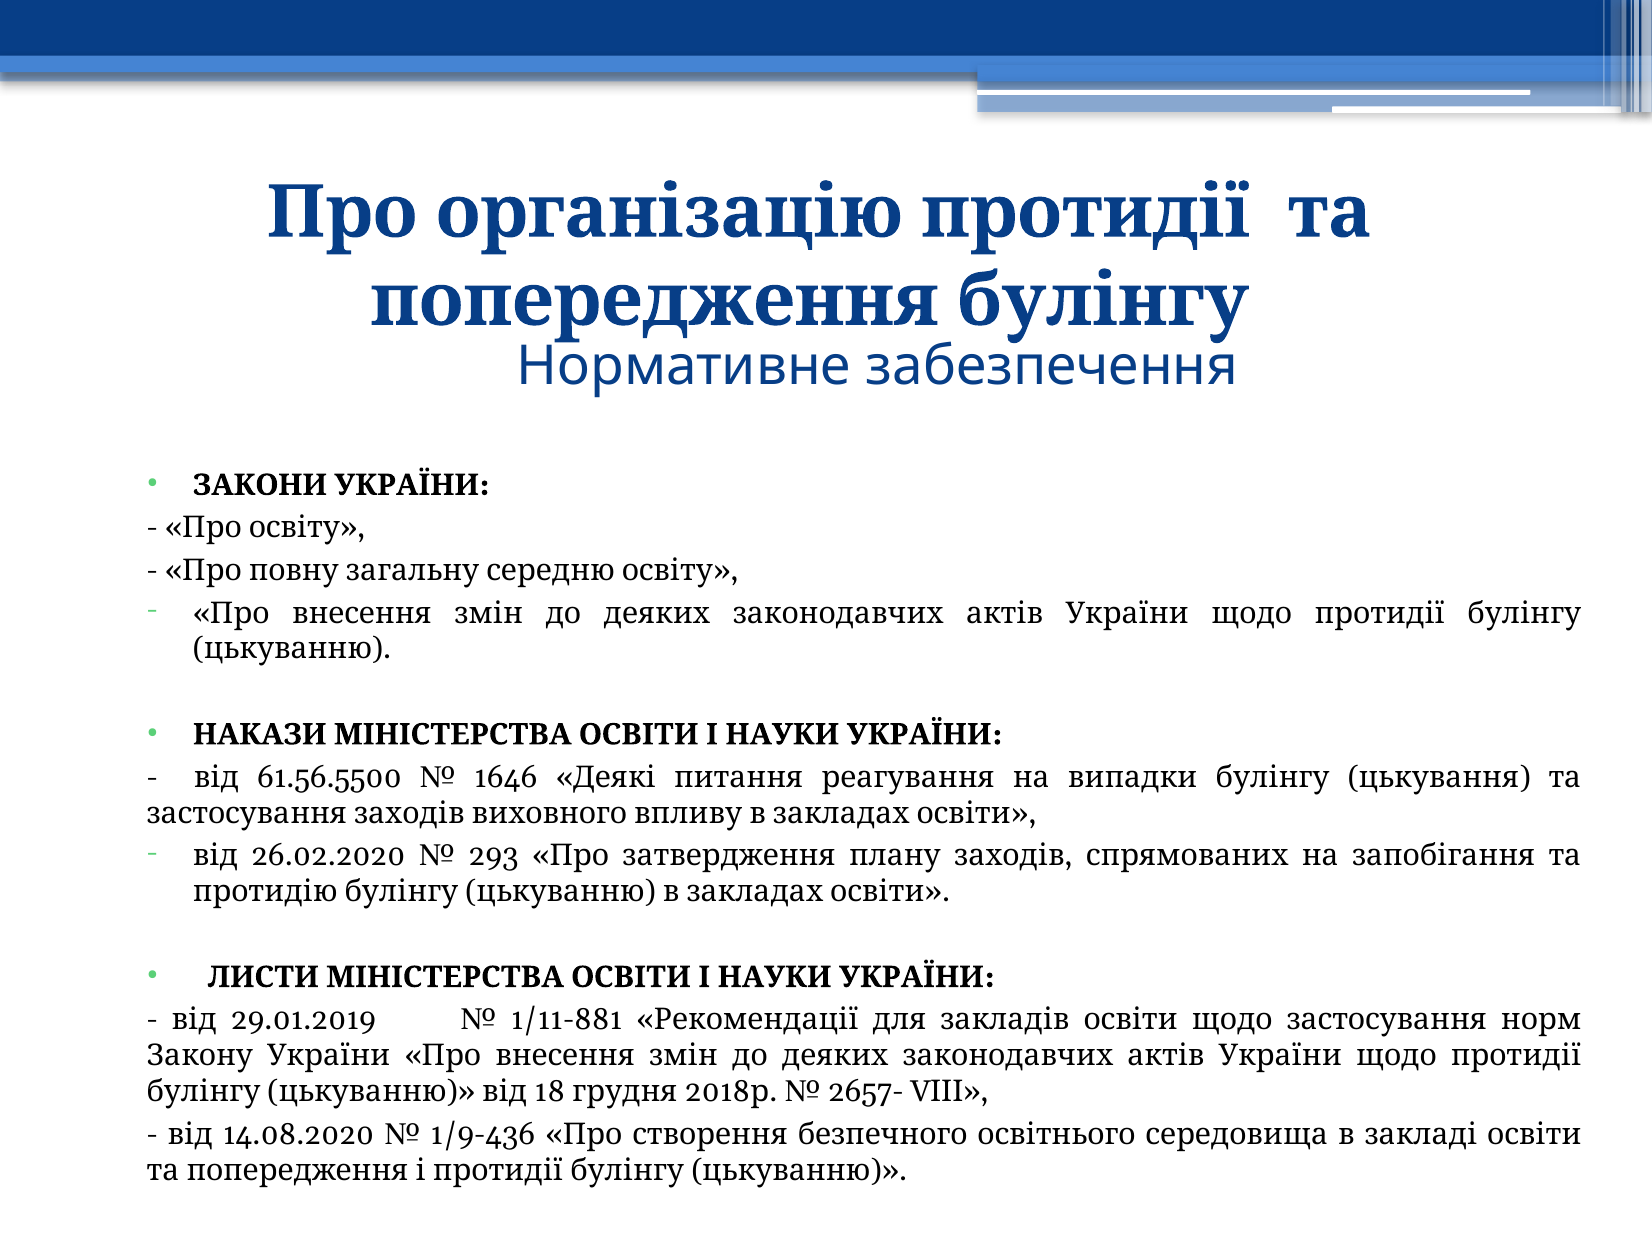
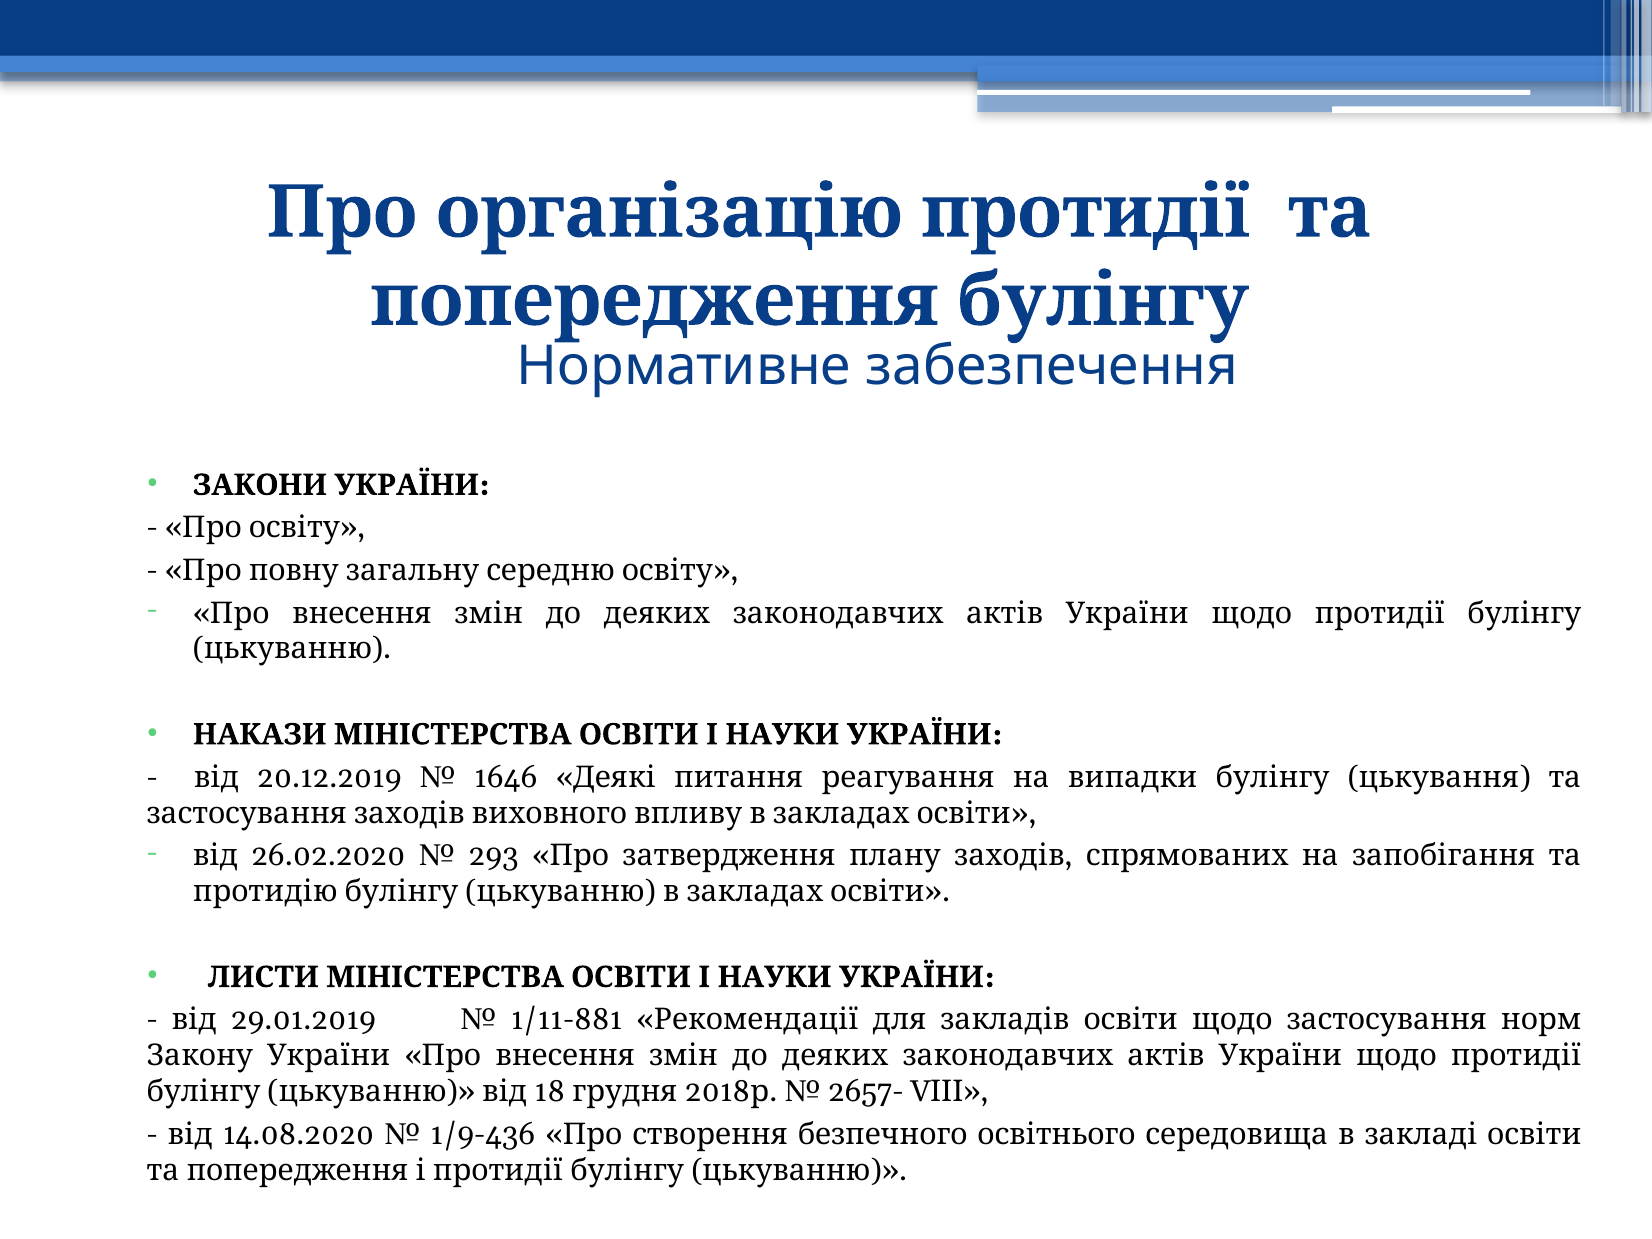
61.56.5500: 61.56.5500 -> 20.12.2019
